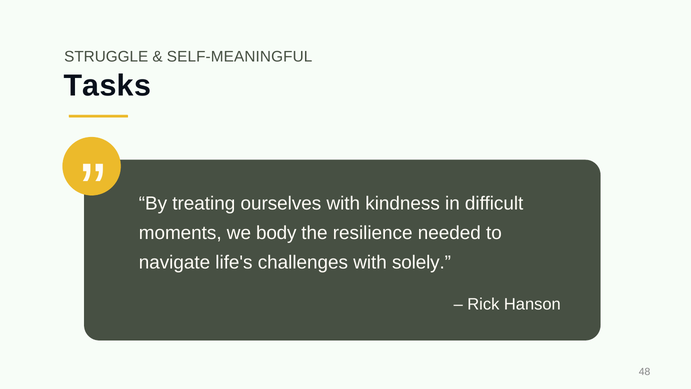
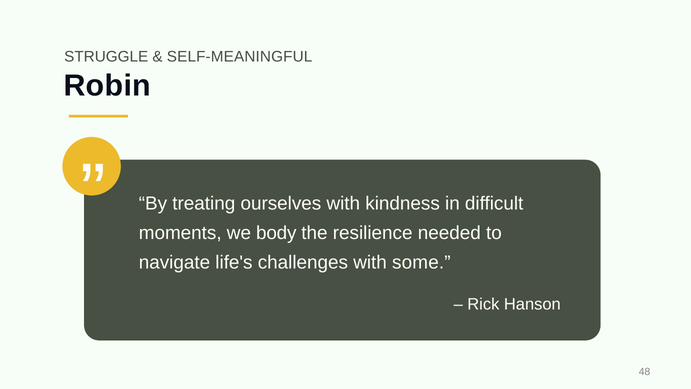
Tasks: Tasks -> Robin
solely: solely -> some
